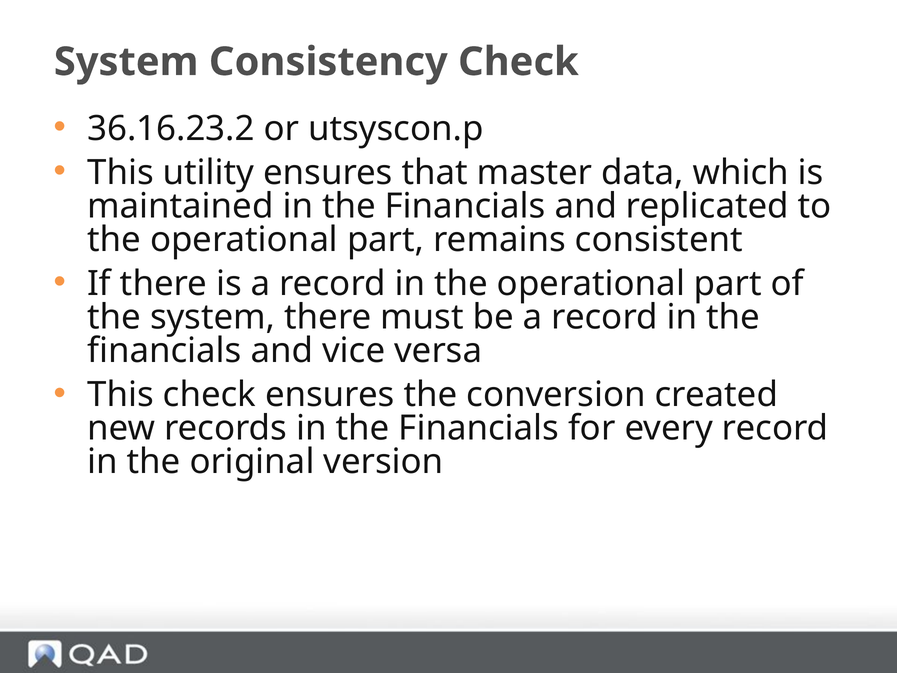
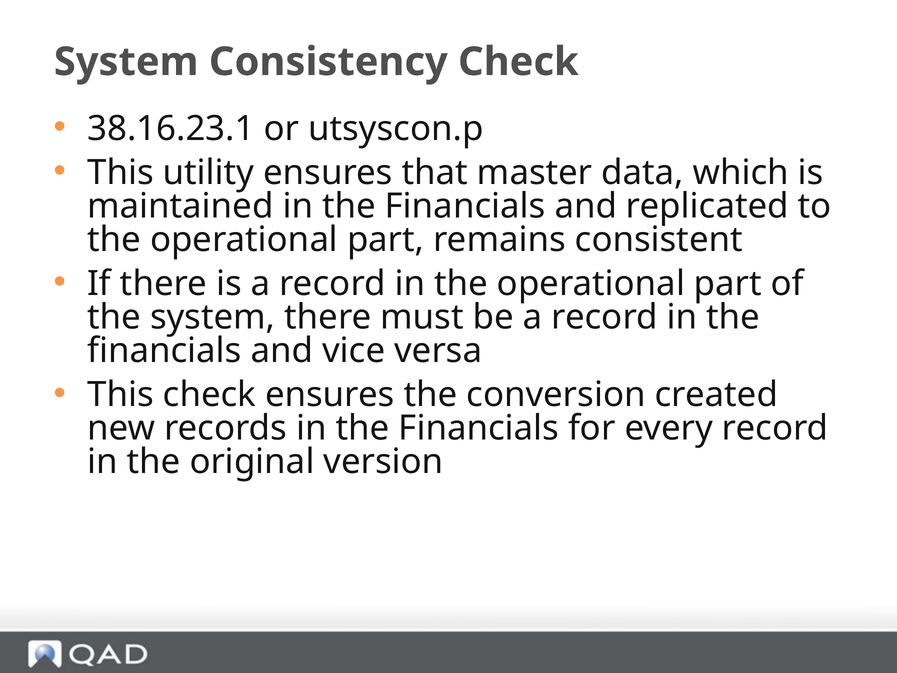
36.16.23.2: 36.16.23.2 -> 38.16.23.1
